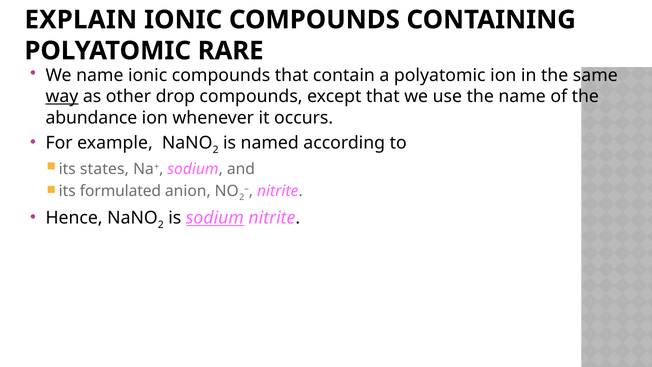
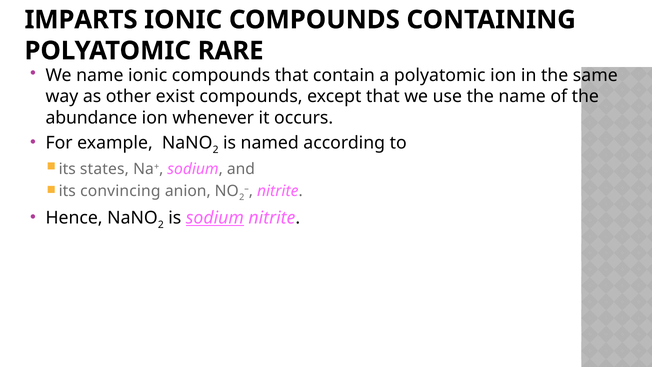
EXPLAIN: EXPLAIN -> IMPARTS
way underline: present -> none
drop: drop -> exist
formulated: formulated -> convincing
